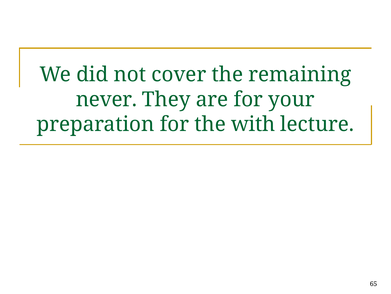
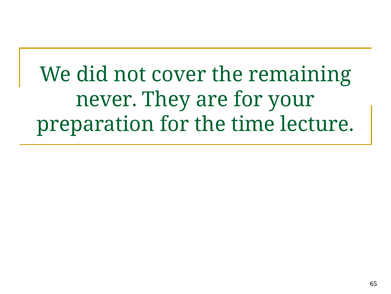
with: with -> time
